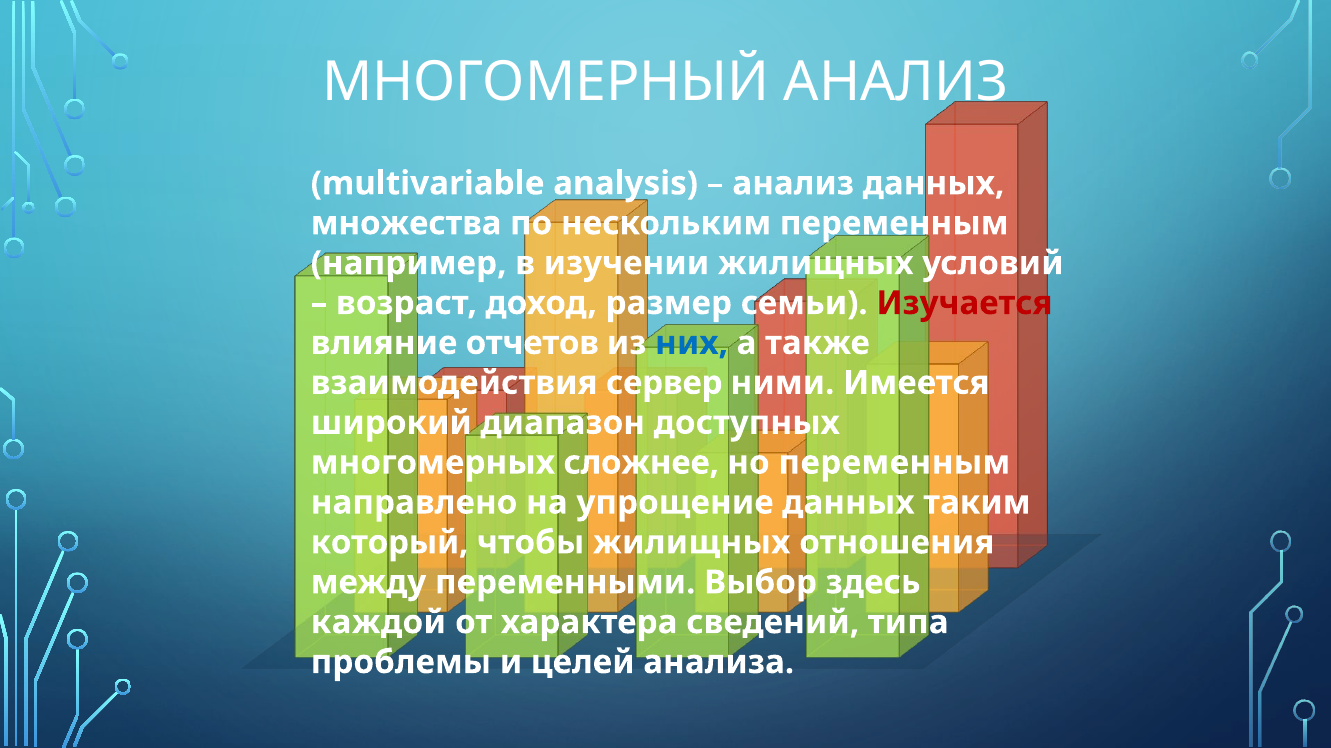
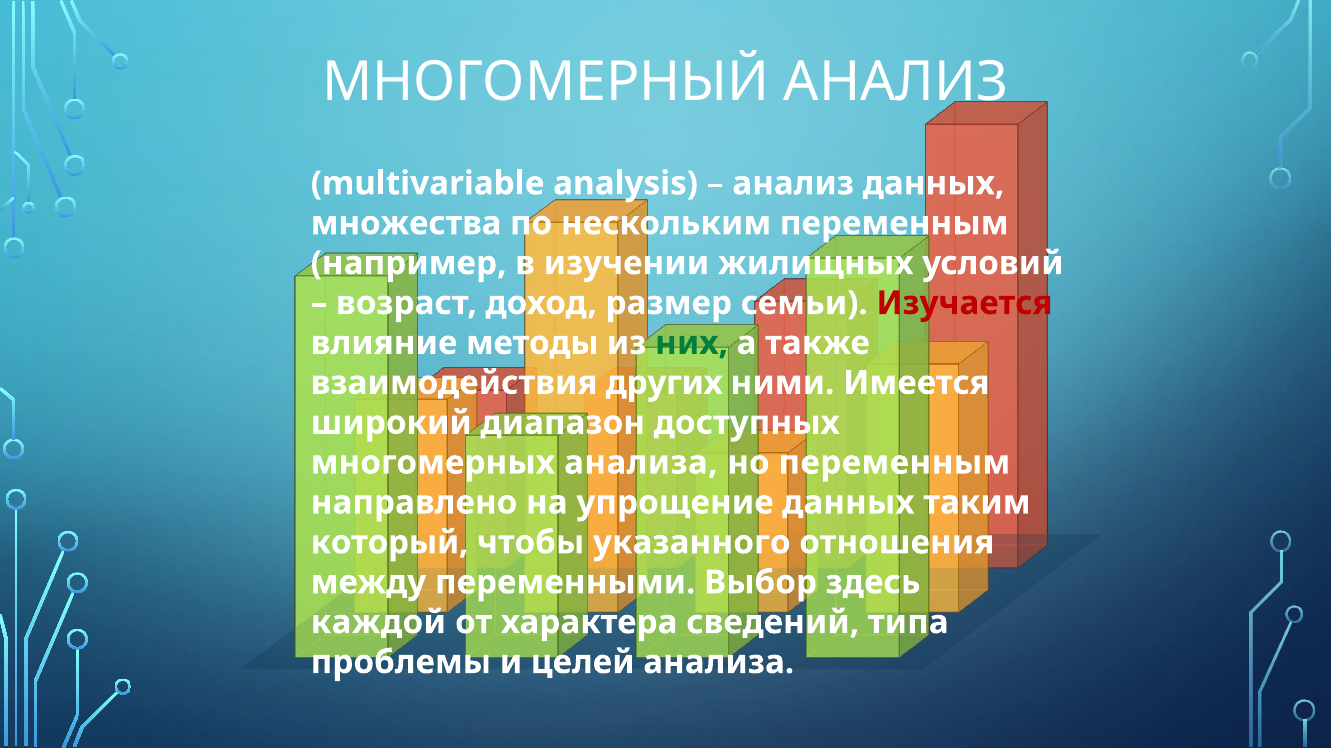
отчетов: отчетов -> методы
них colour: blue -> green
сервер: сервер -> других
многомерных сложнее: сложнее -> анализа
чтобы жилищных: жилищных -> указанного
